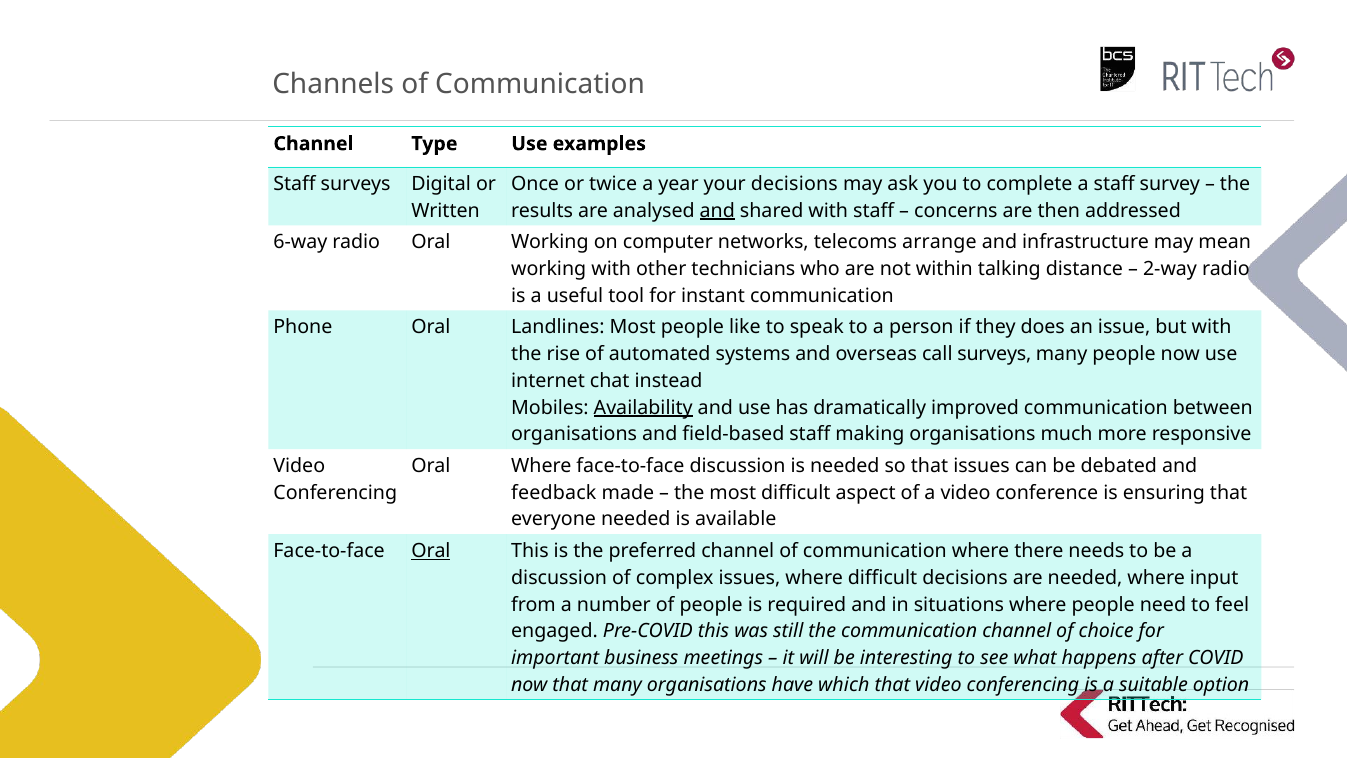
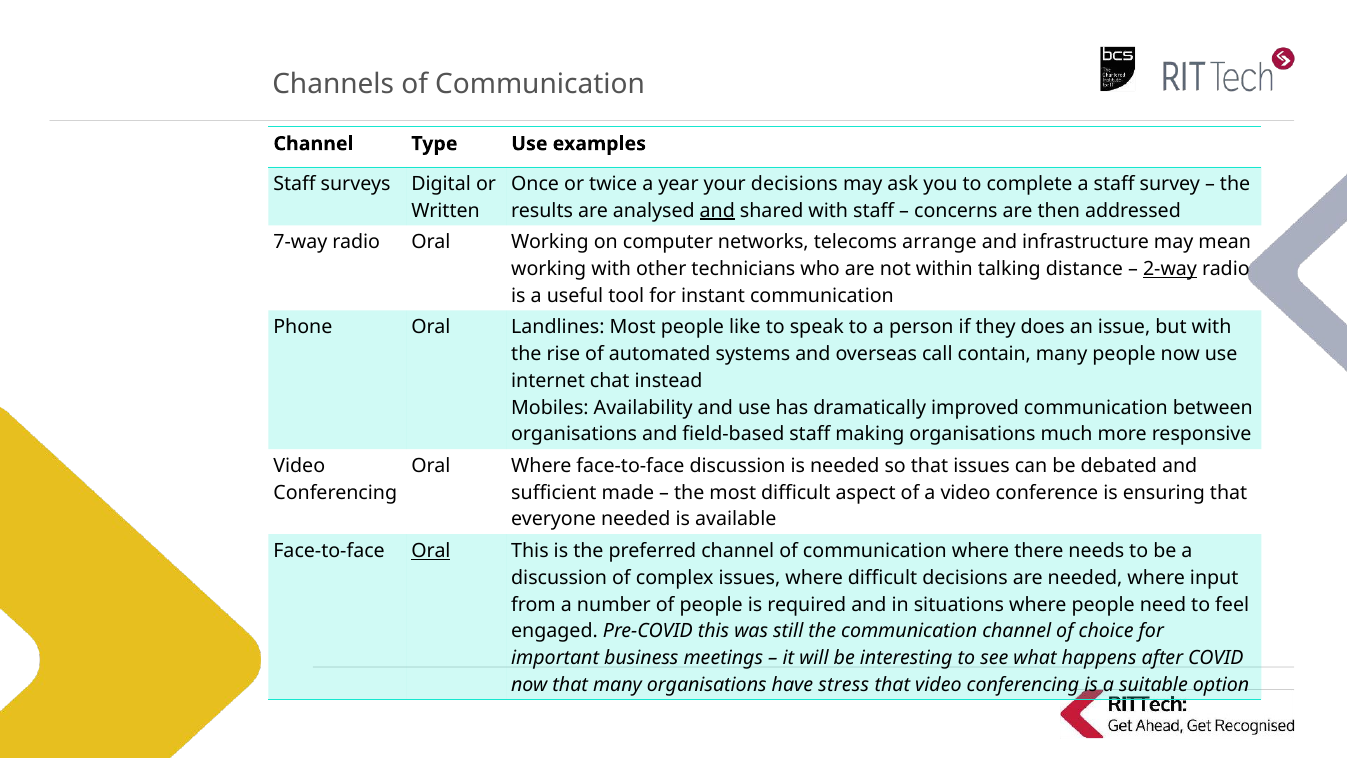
6-way: 6-way -> 7-way
2-way underline: none -> present
call surveys: surveys -> contain
Availability underline: present -> none
feedback: feedback -> sufficient
which: which -> stress
